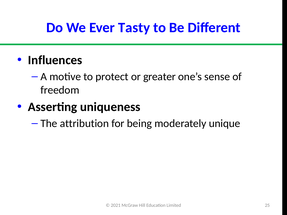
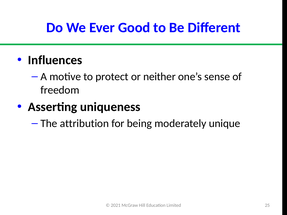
Tasty: Tasty -> Good
greater: greater -> neither
